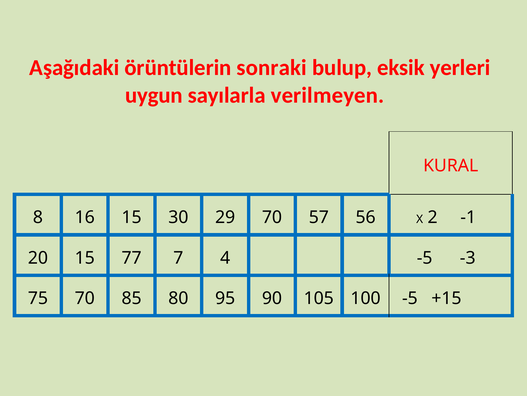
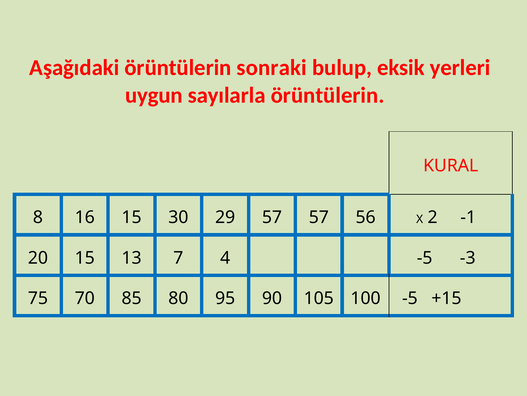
sayılarla verilmeyen: verilmeyen -> örüntülerin
29 70: 70 -> 57
77: 77 -> 13
